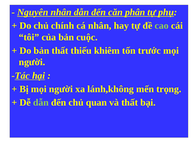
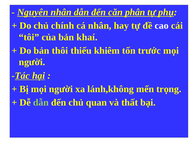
cao colour: light green -> white
cuộc: cuộc -> khaí
bản thất: thất -> thôi
